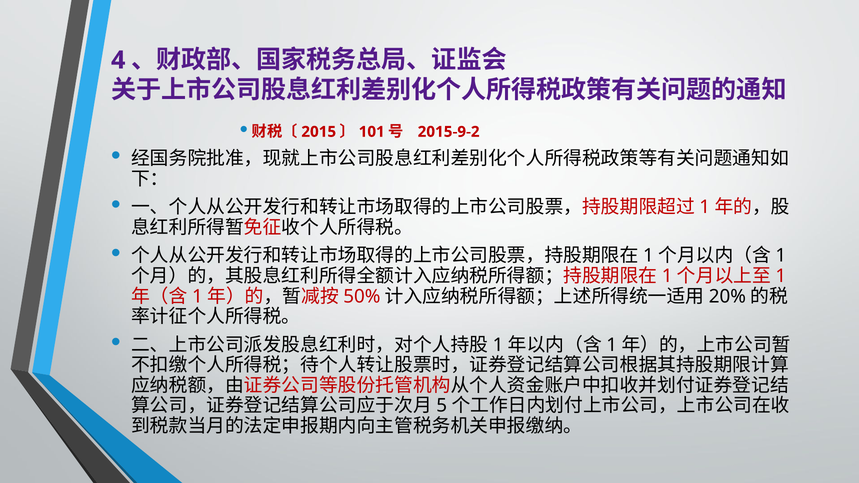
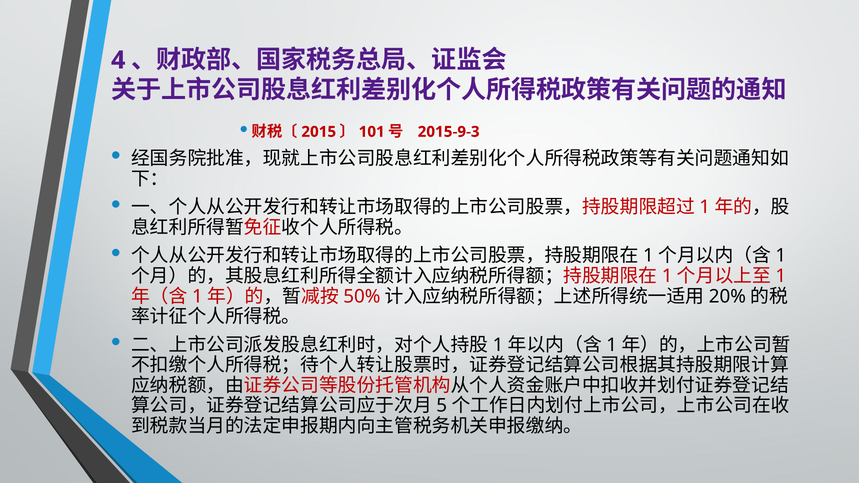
2015-9-2: 2015-9-2 -> 2015-9-3
